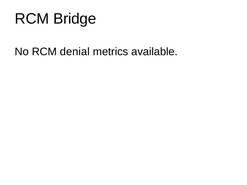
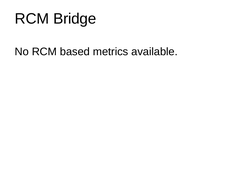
denial: denial -> based
